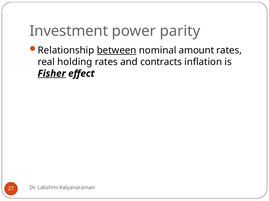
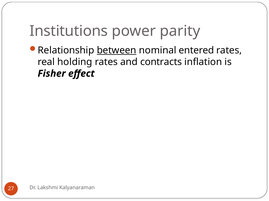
Investment: Investment -> Institutions
amount: amount -> entered
Fisher underline: present -> none
